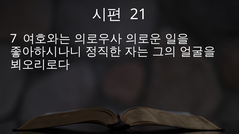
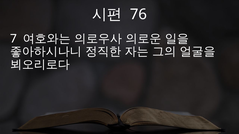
21: 21 -> 76
